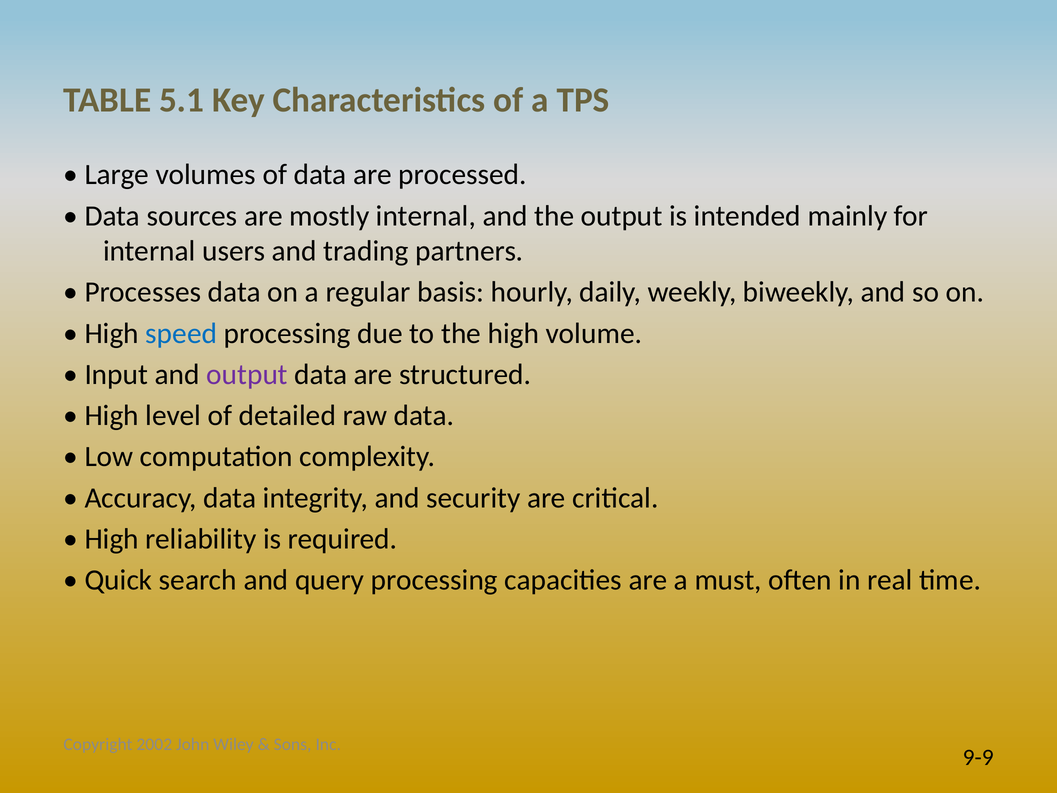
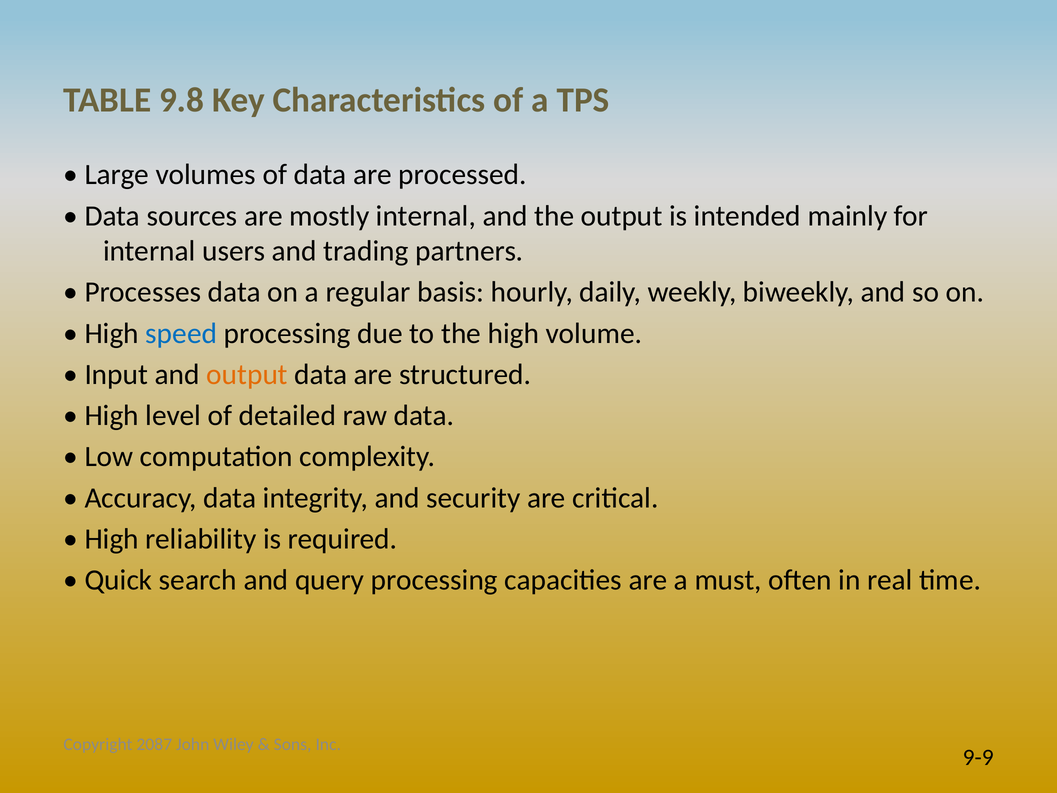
5.1: 5.1 -> 9.8
output at (247, 374) colour: purple -> orange
2002: 2002 -> 2087
